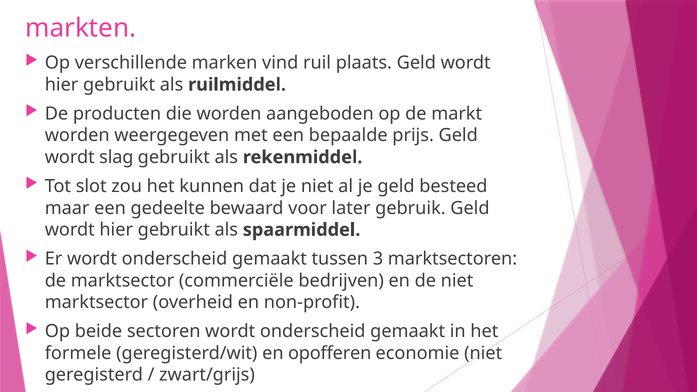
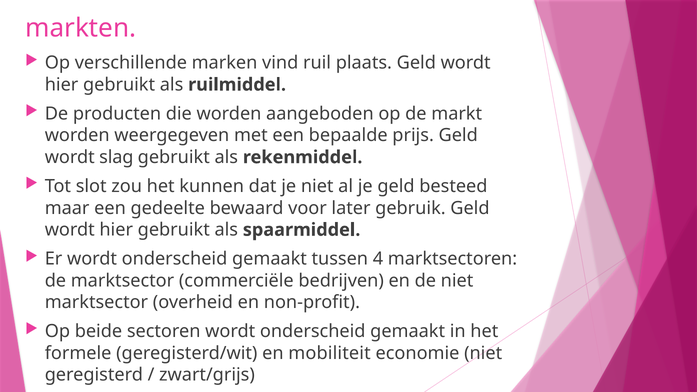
3: 3 -> 4
opofferen: opofferen -> mobiliteit
